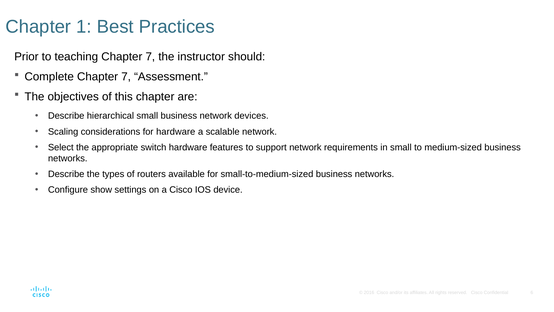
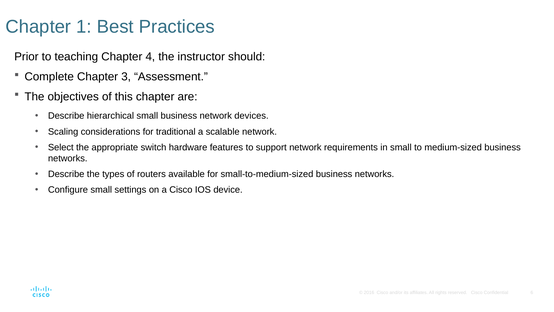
teaching Chapter 7: 7 -> 4
Complete Chapter 7: 7 -> 3
for hardware: hardware -> traditional
Configure show: show -> small
